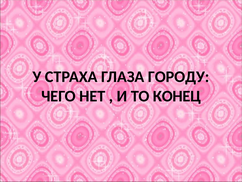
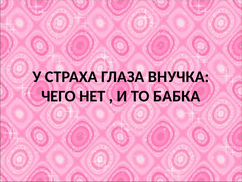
ГОРОДУ: ГОРОДУ -> ВНУЧКА
КОНЕЦ: КОНЕЦ -> БАБКА
